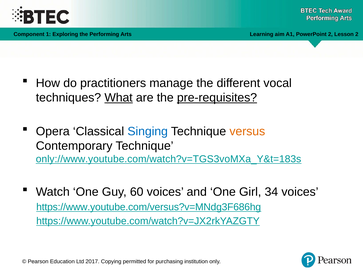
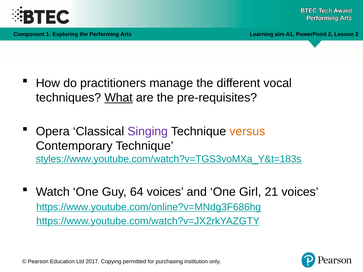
pre-requisites underline: present -> none
Singing colour: blue -> purple
only://www.youtube.com/watch?v=TGS3voMXa_Y&t=183s: only://www.youtube.com/watch?v=TGS3voMXa_Y&t=183s -> styles://www.youtube.com/watch?v=TGS3voMXa_Y&t=183s
60: 60 -> 64
34: 34 -> 21
https://www.youtube.com/versus?v=MNdg3F686hg: https://www.youtube.com/versus?v=MNdg3F686hg -> https://www.youtube.com/online?v=MNdg3F686hg
